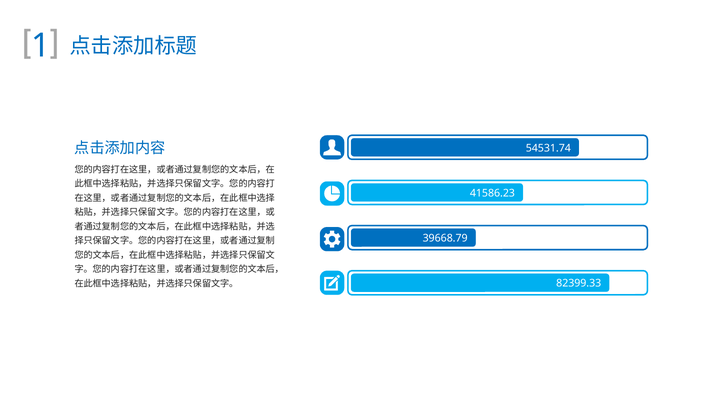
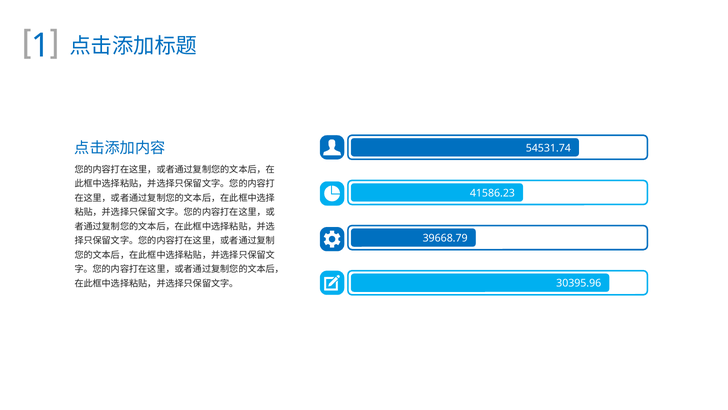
82399.33: 82399.33 -> 30395.96
